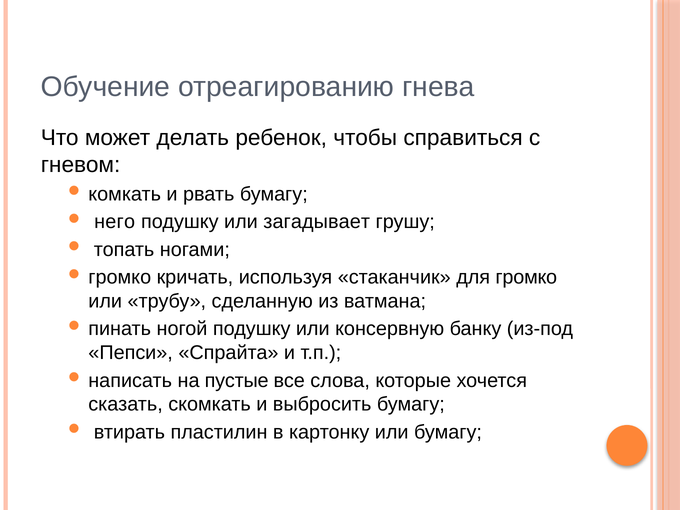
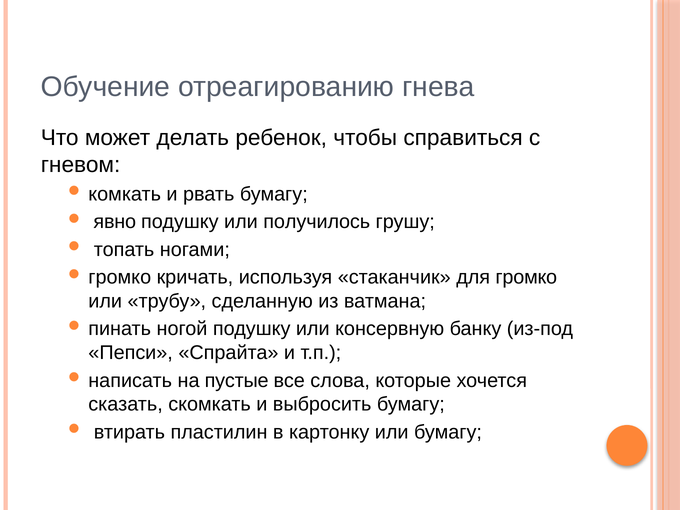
него: него -> явно
загадывает: загадывает -> получилось
